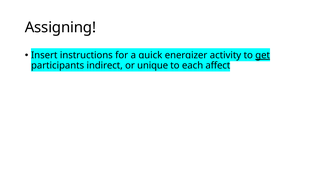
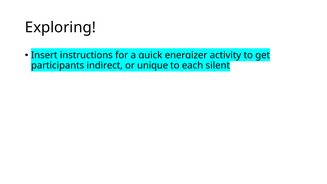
Assigning: Assigning -> Exploring
get underline: present -> none
affect: affect -> silent
